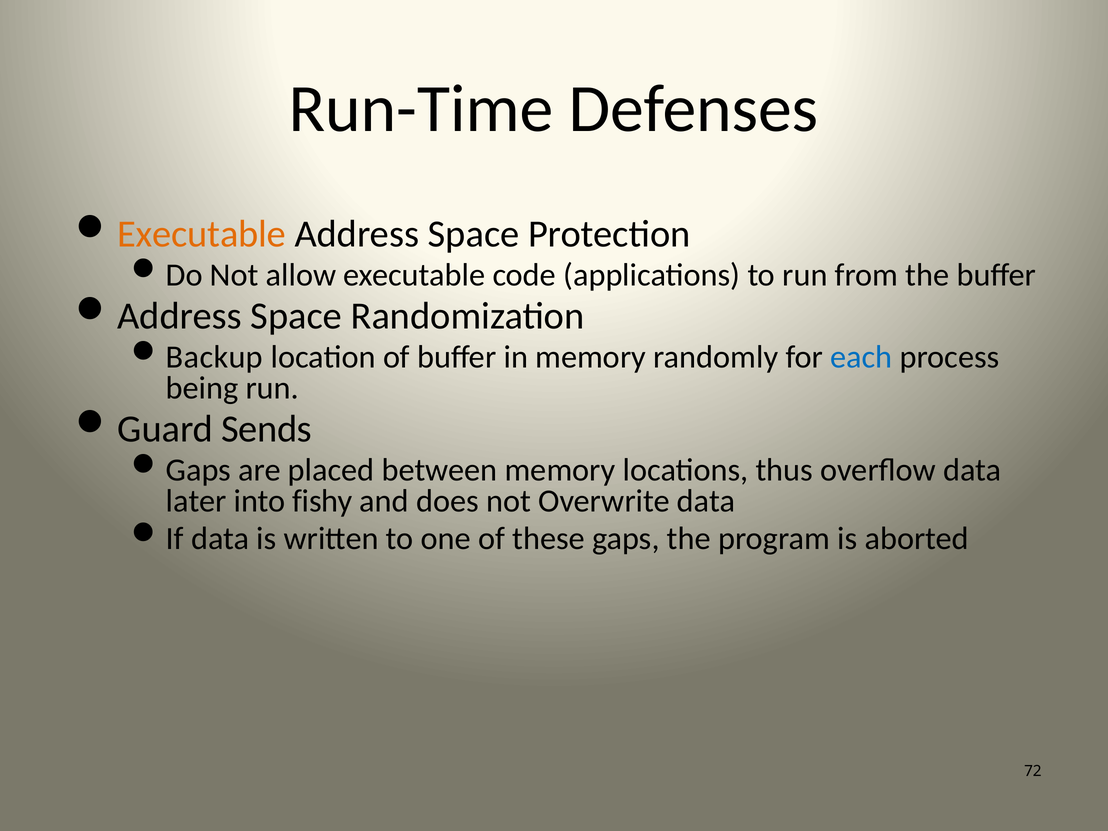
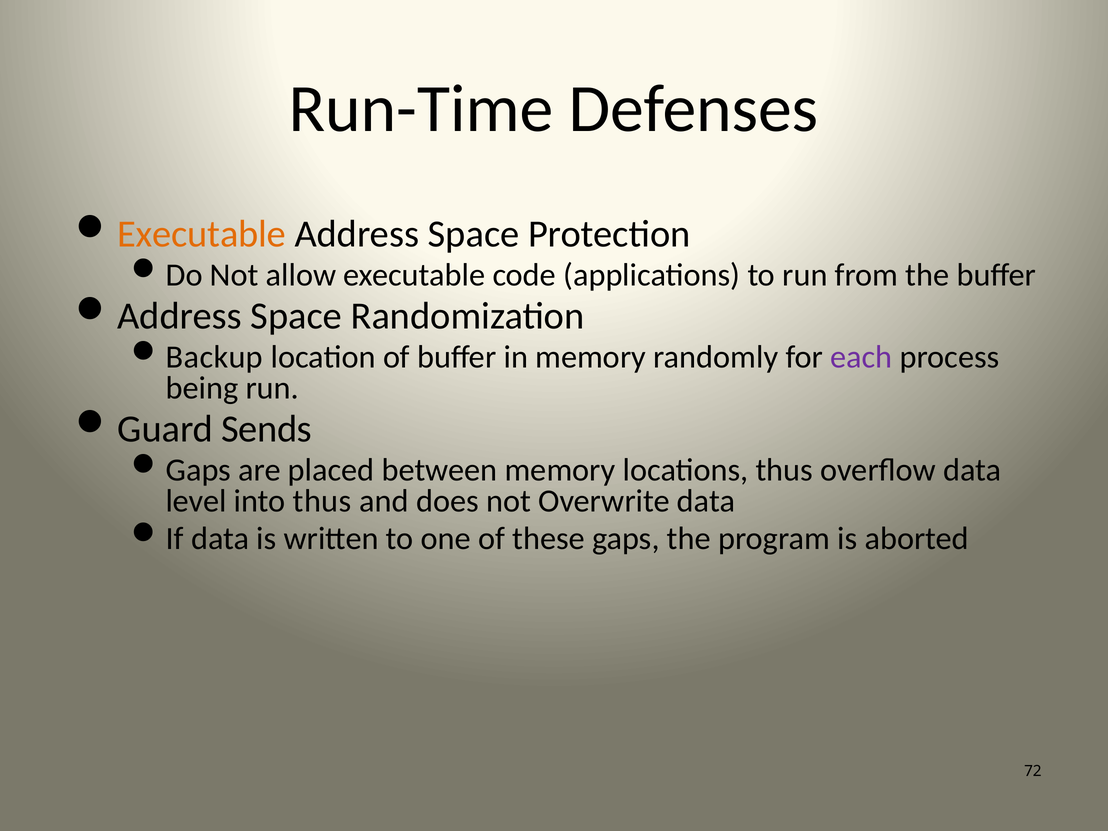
each colour: blue -> purple
later: later -> level
into fishy: fishy -> thus
